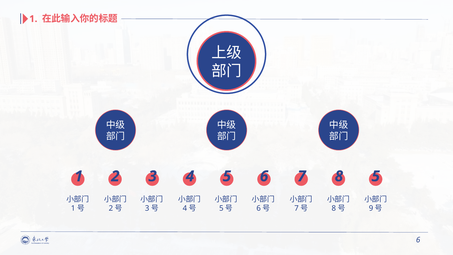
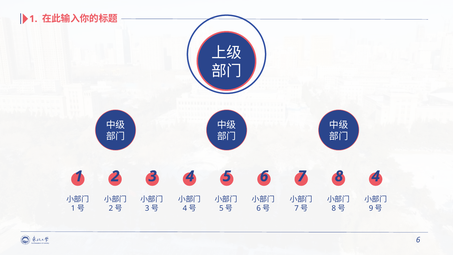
8 5: 5 -> 4
